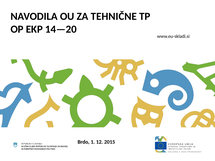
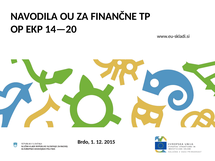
TEHNIČNE: TEHNIČNE -> FINANČNE
